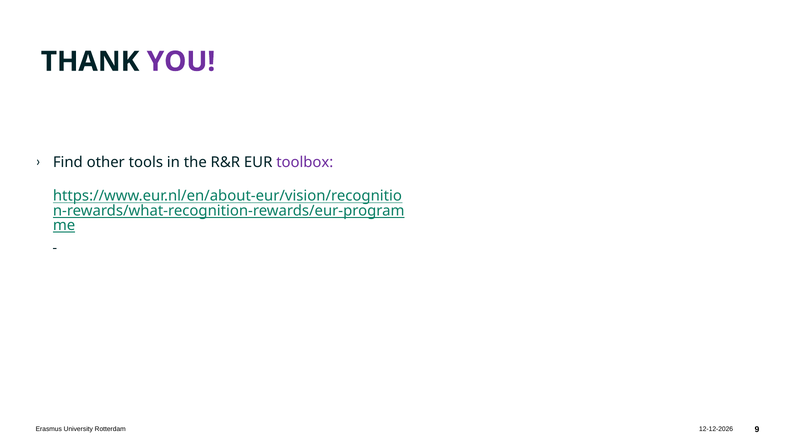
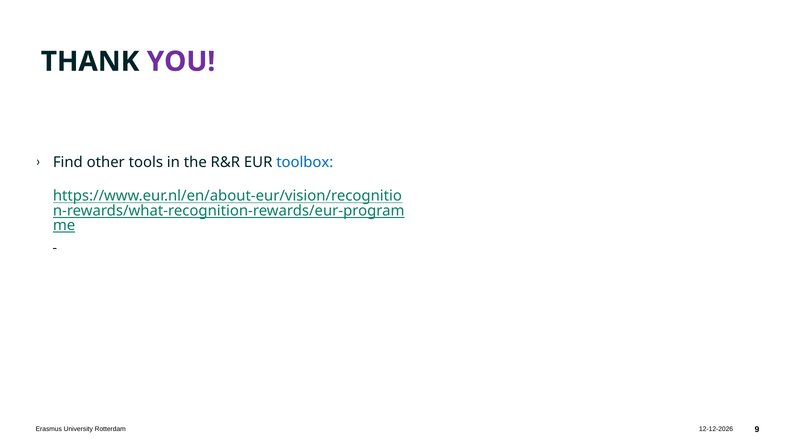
toolbox colour: purple -> blue
